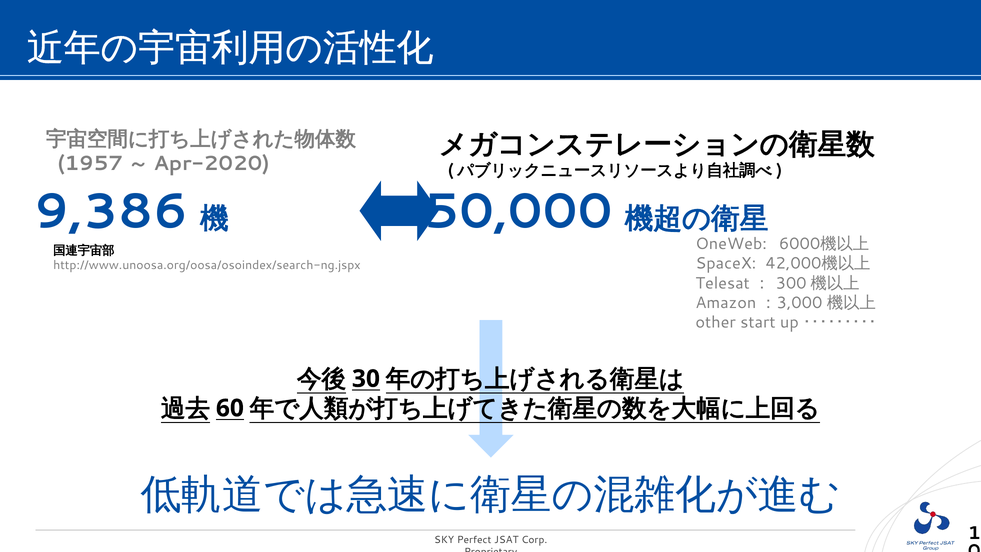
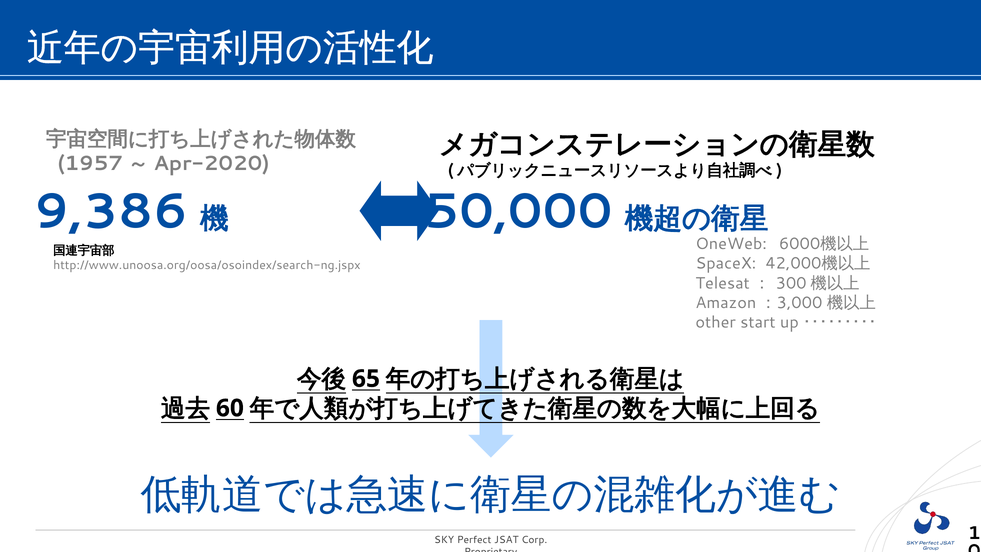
30: 30 -> 65
